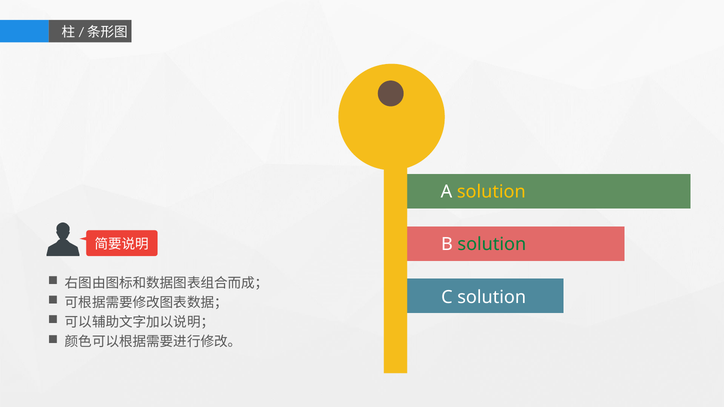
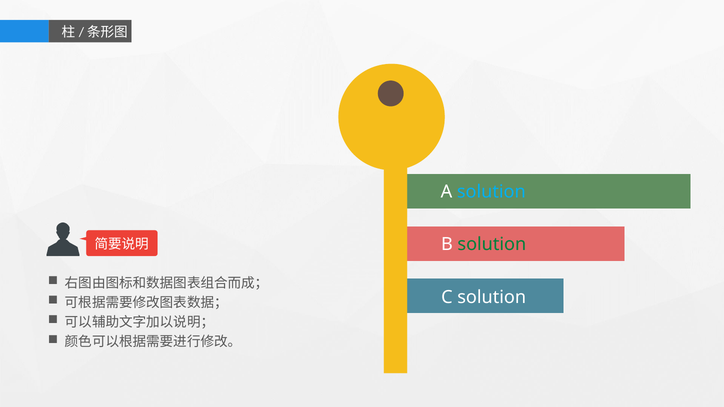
solution at (491, 192) colour: yellow -> light blue
